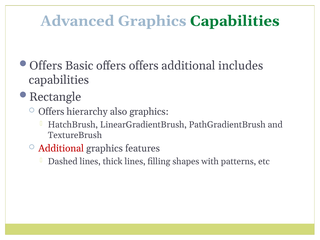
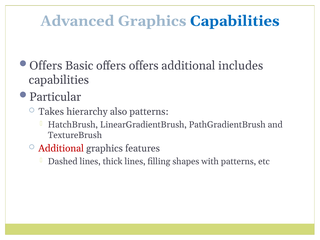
Capabilities at (235, 21) colour: green -> blue
Rectangle: Rectangle -> Particular
Offers at (51, 112): Offers -> Takes
also graphics: graphics -> patterns
